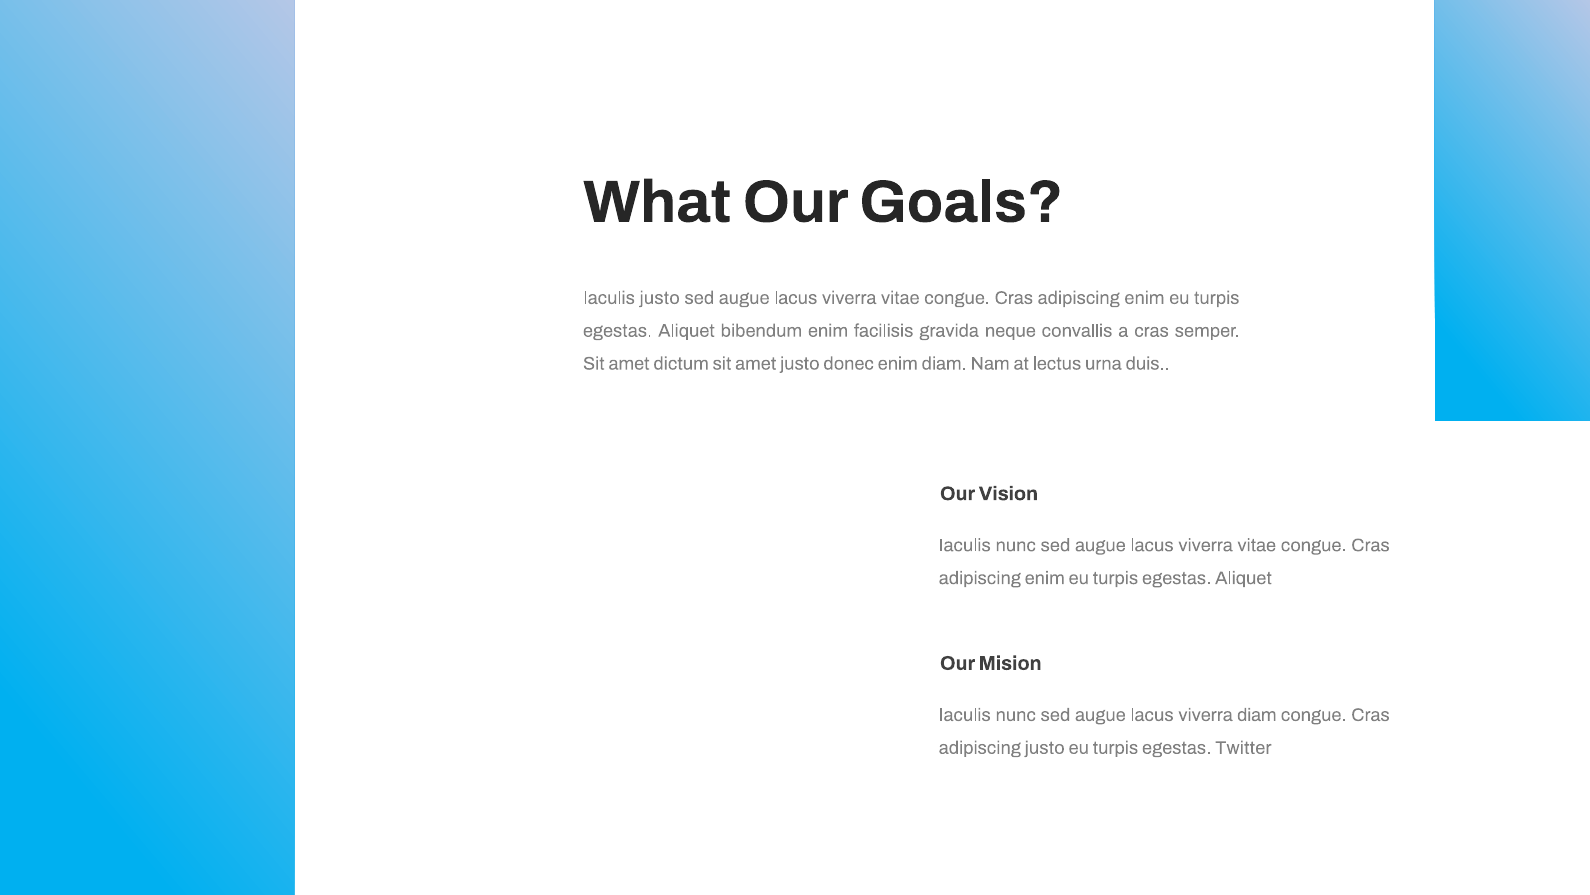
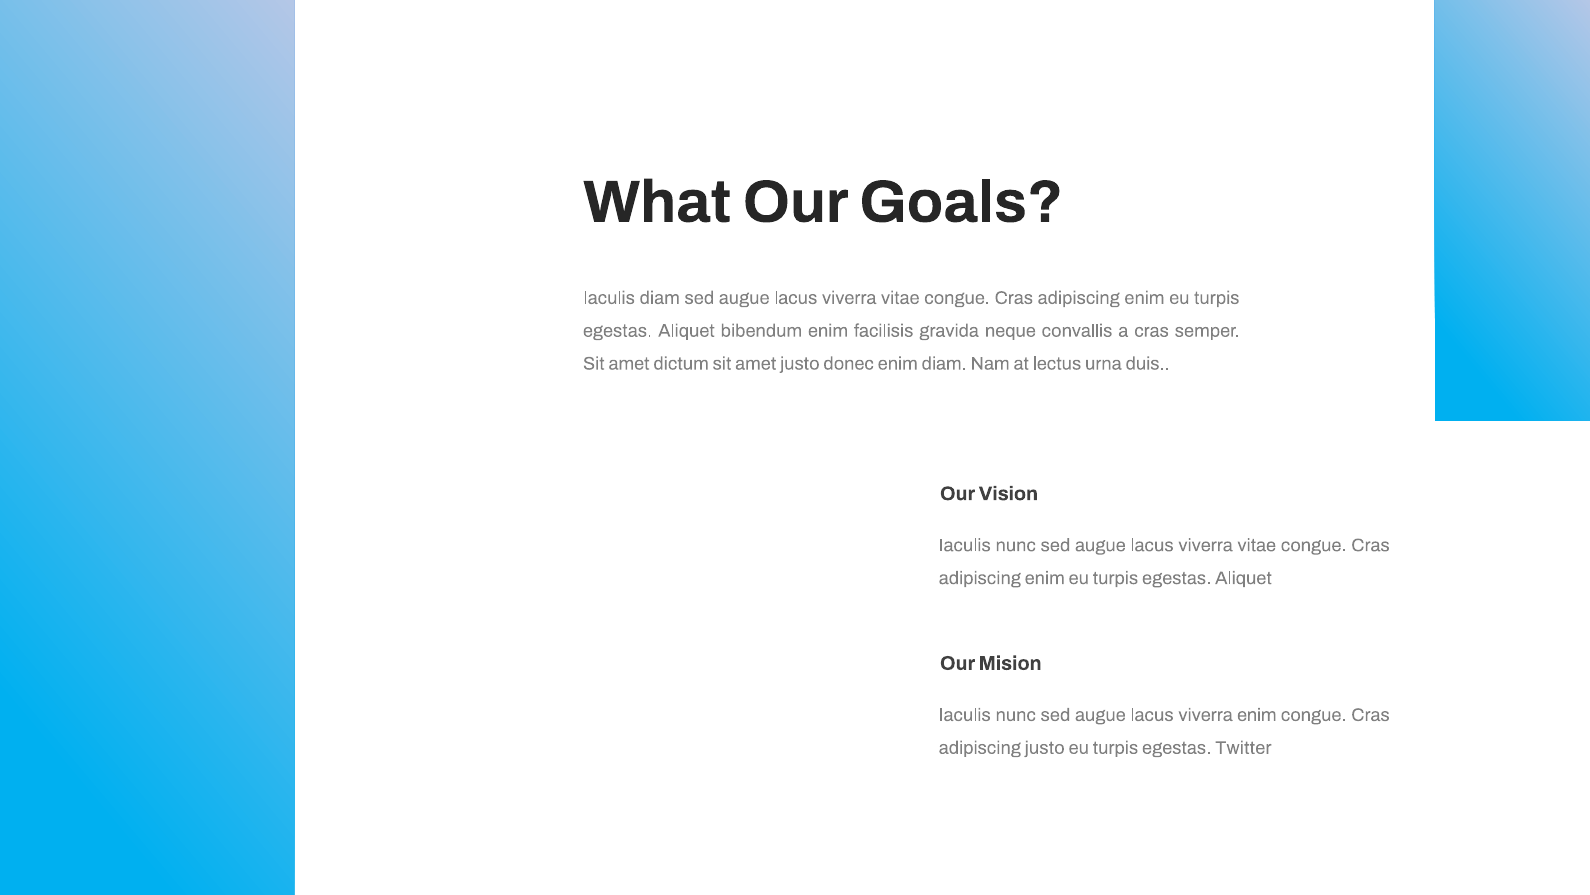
Iaculis justo: justo -> diam
viverra diam: diam -> enim
